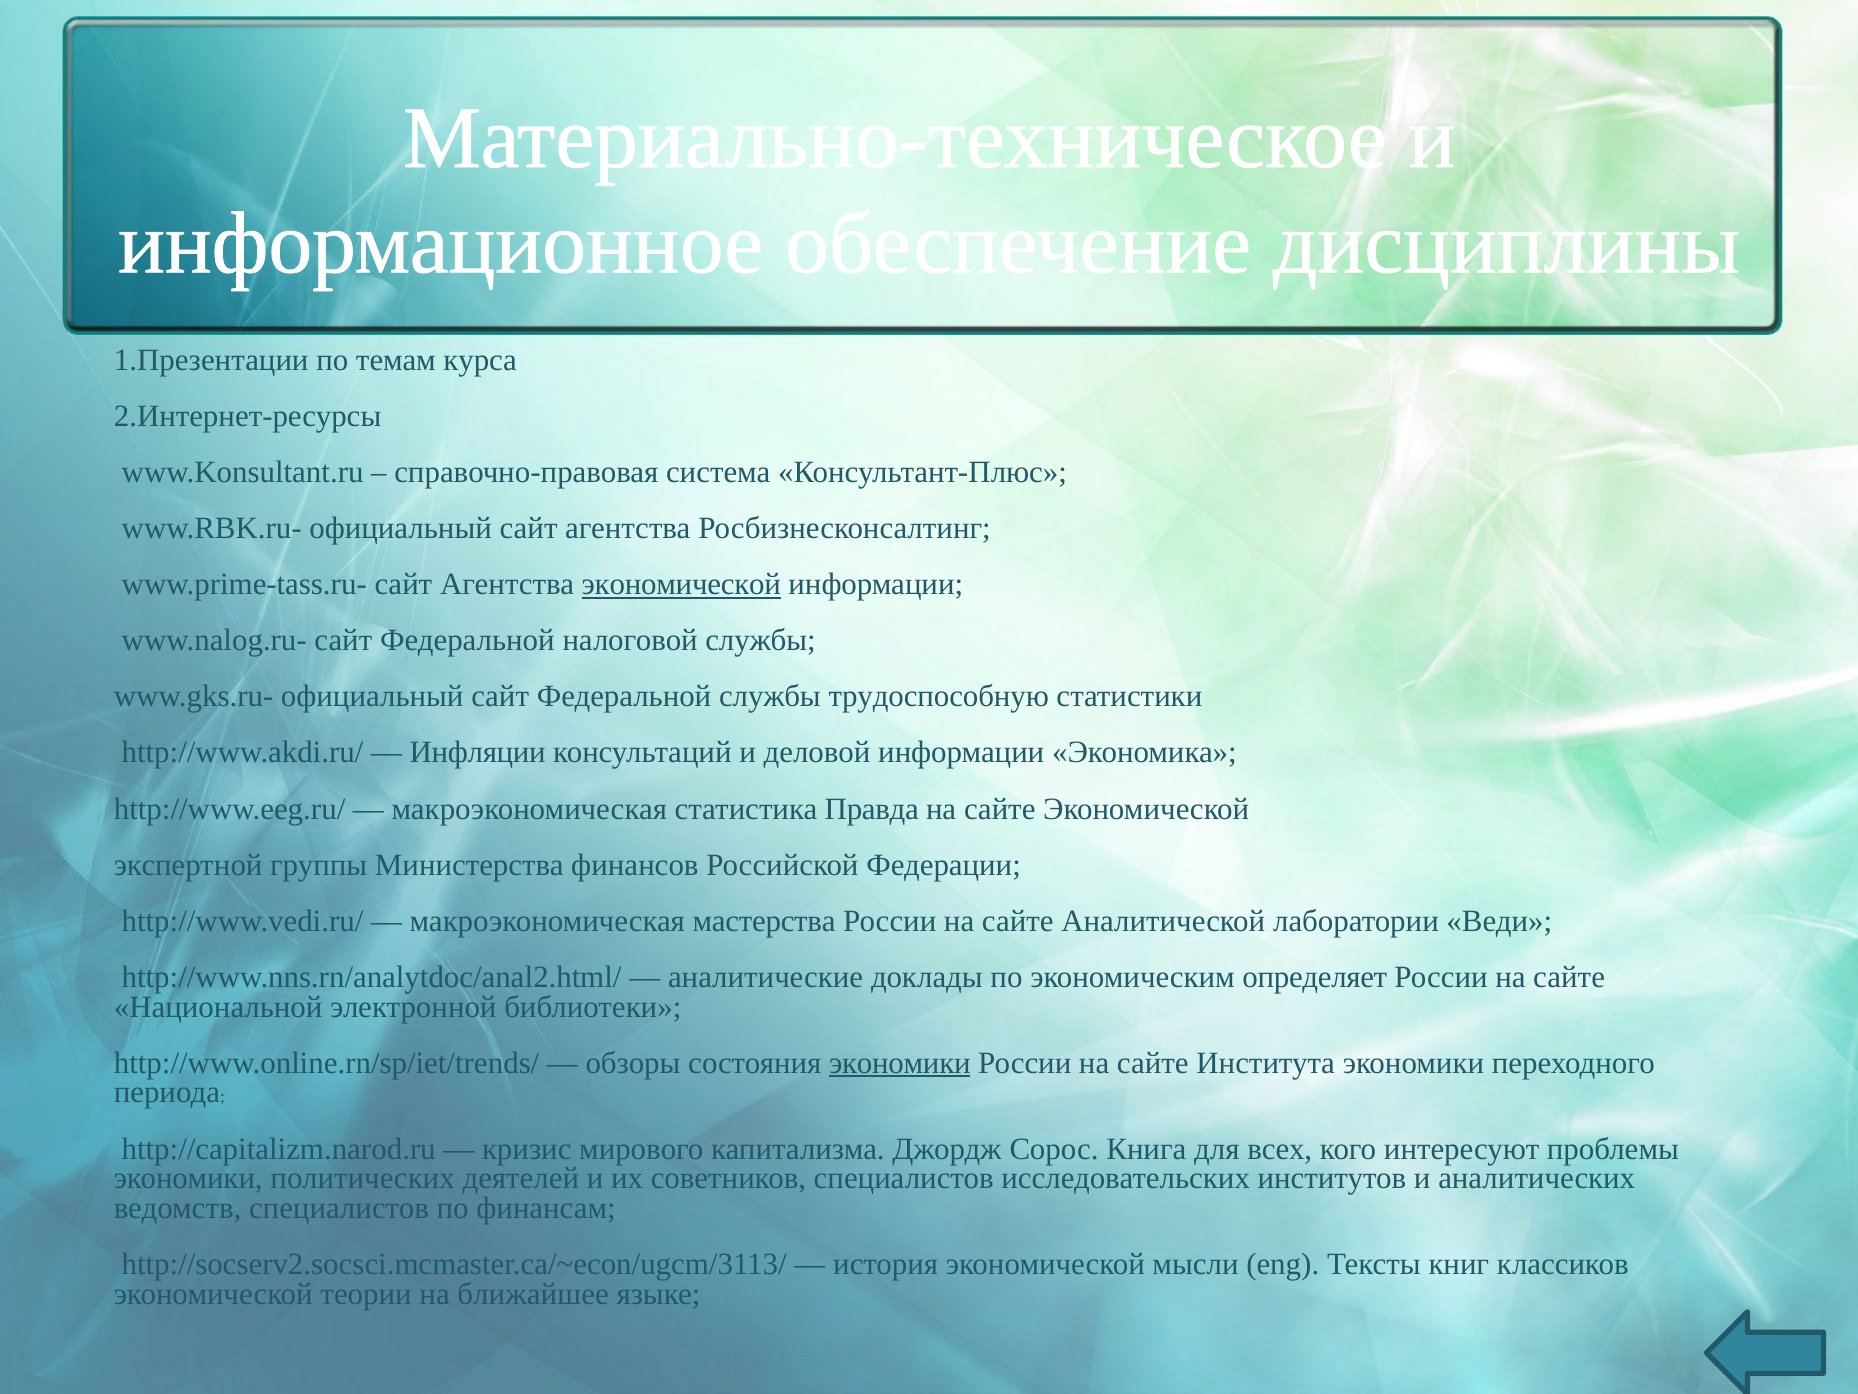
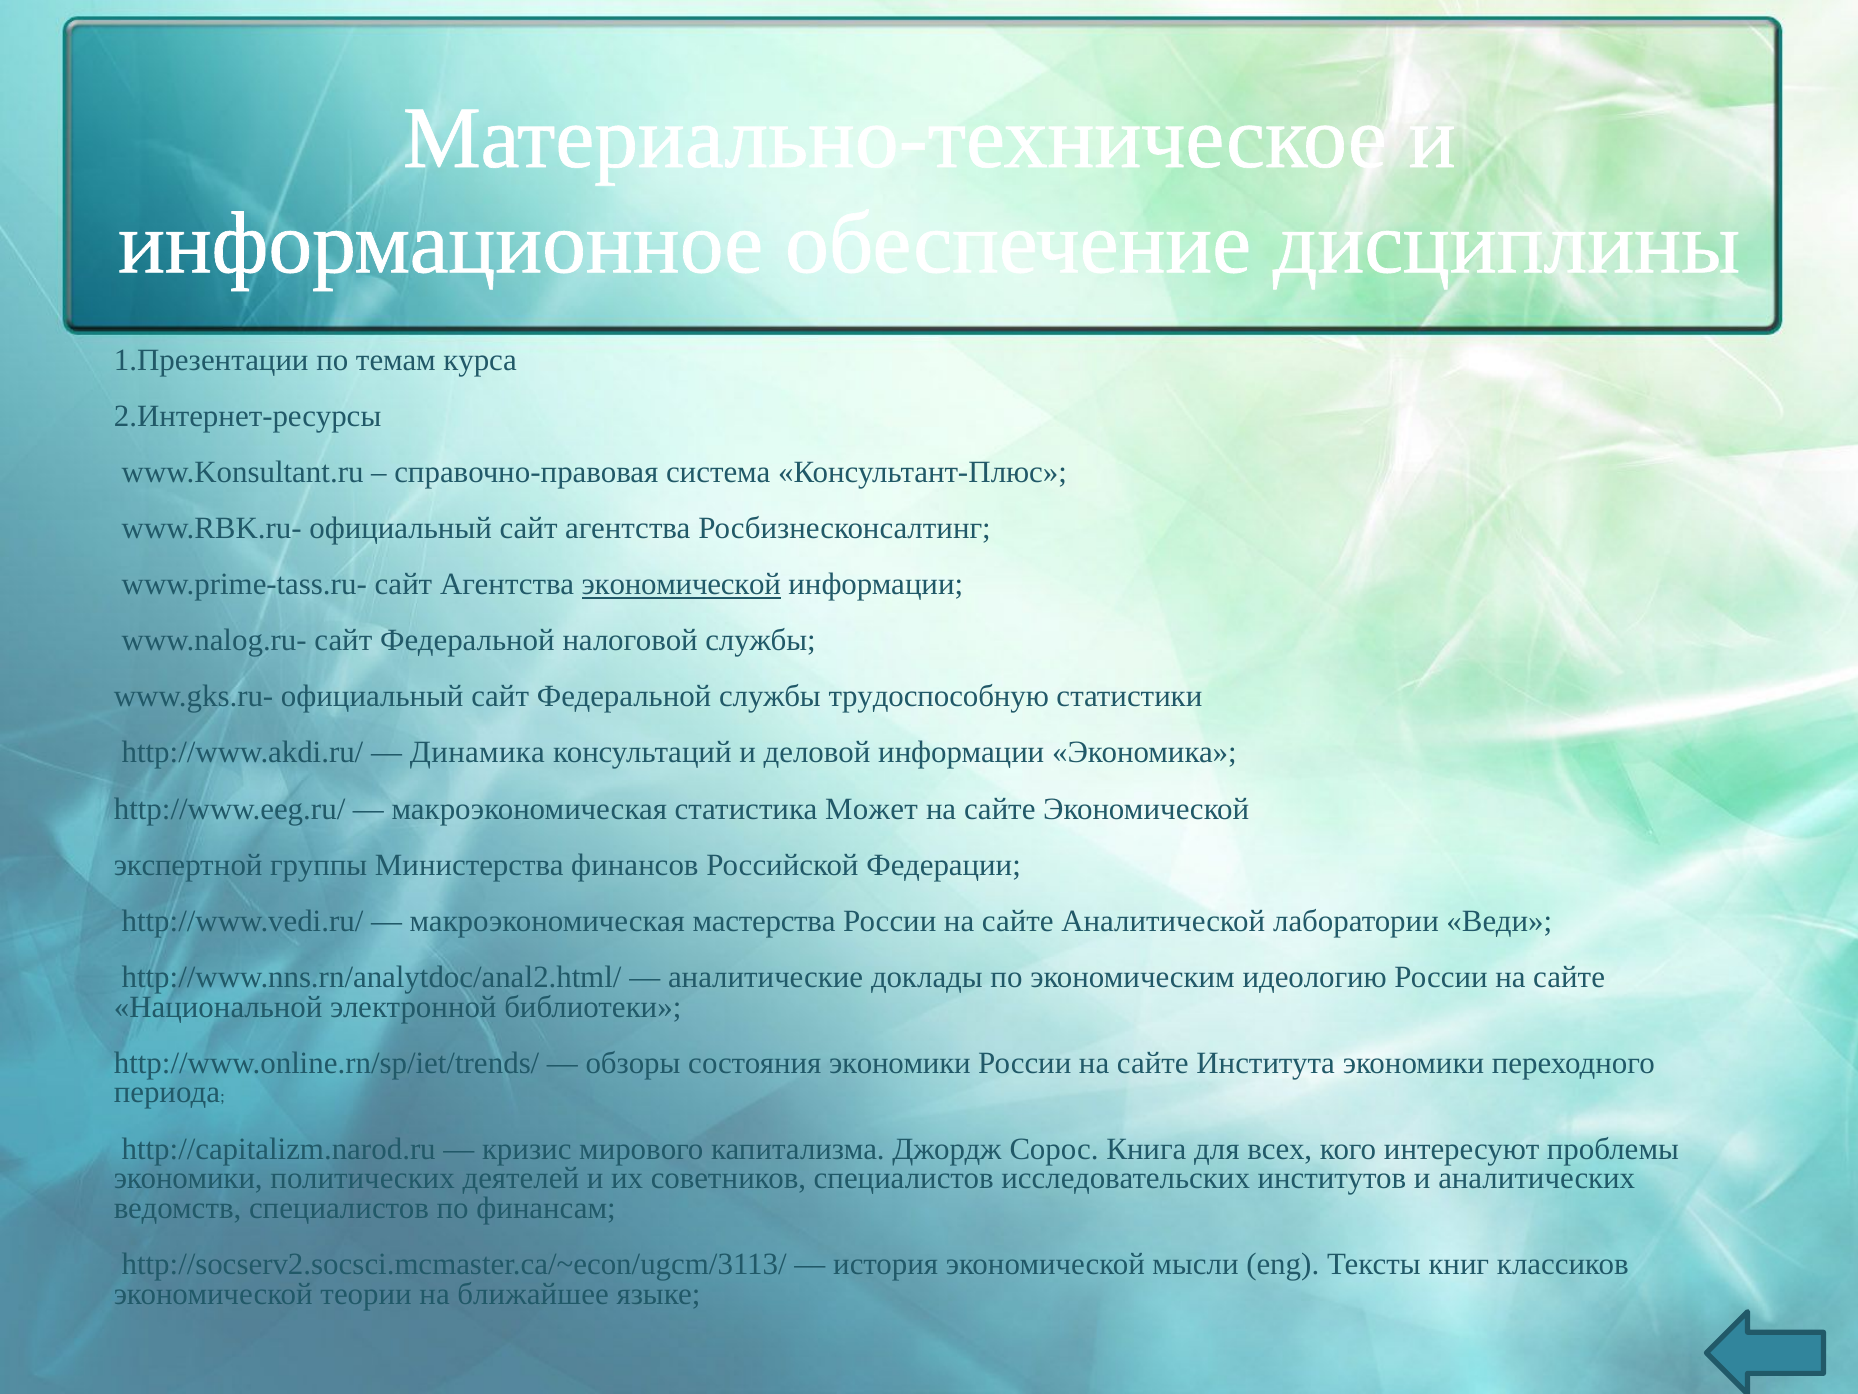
Инфляции: Инфляции -> Динамика
Правда: Правда -> Может
определяет: определяет -> идеологию
экономики at (900, 1063) underline: present -> none
